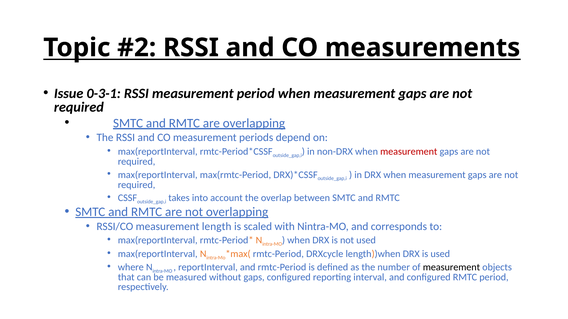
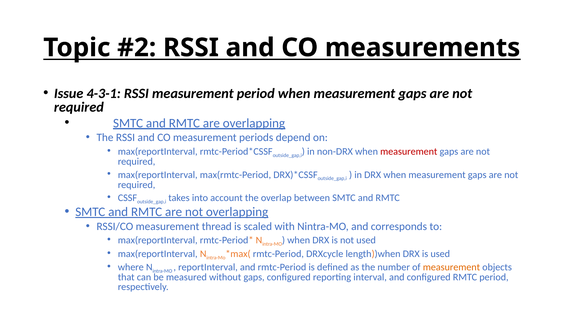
0-3-1: 0-3-1 -> 4-3-1
length: length -> thread
measurement at (451, 268) colour: black -> orange
